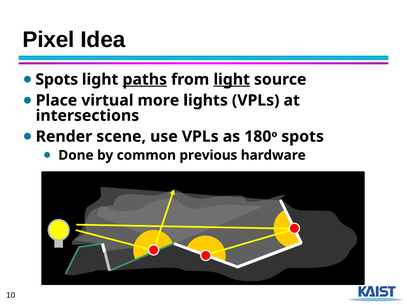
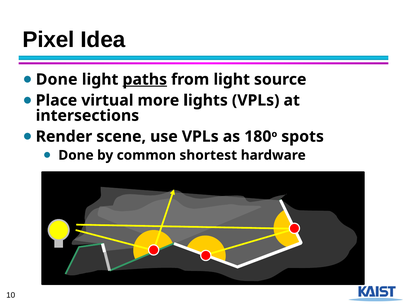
Spots at (57, 80): Spots -> Done
light at (232, 80) underline: present -> none
previous: previous -> shortest
